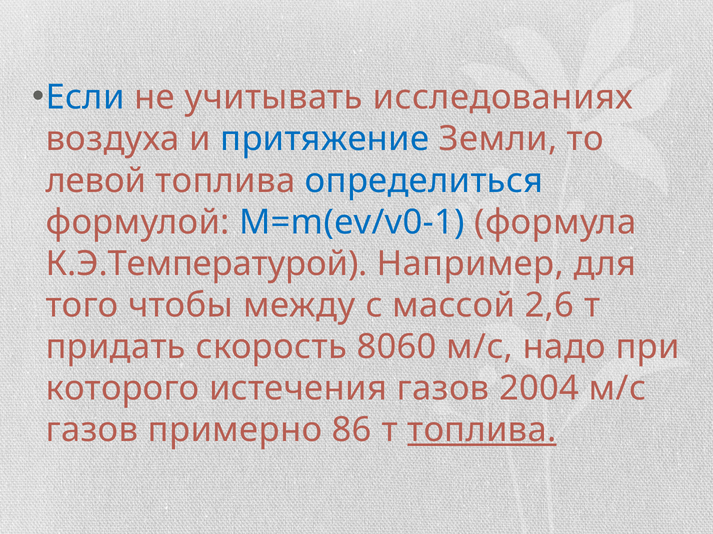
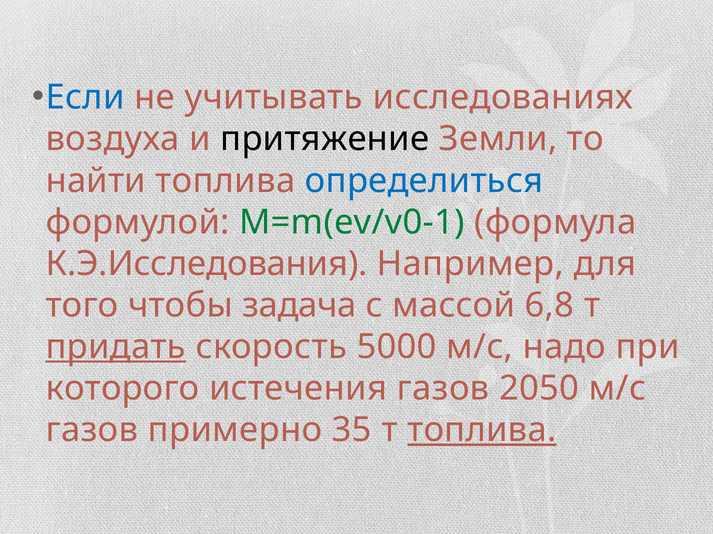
притяжение colour: blue -> black
левой: левой -> найти
M=m(ev/v0-1 colour: blue -> green
К.Э.Температурой: К.Э.Температурой -> К.Э.Исследования
между: между -> задача
2,6: 2,6 -> 6,8
придать underline: none -> present
8060: 8060 -> 5000
2004: 2004 -> 2050
86: 86 -> 35
